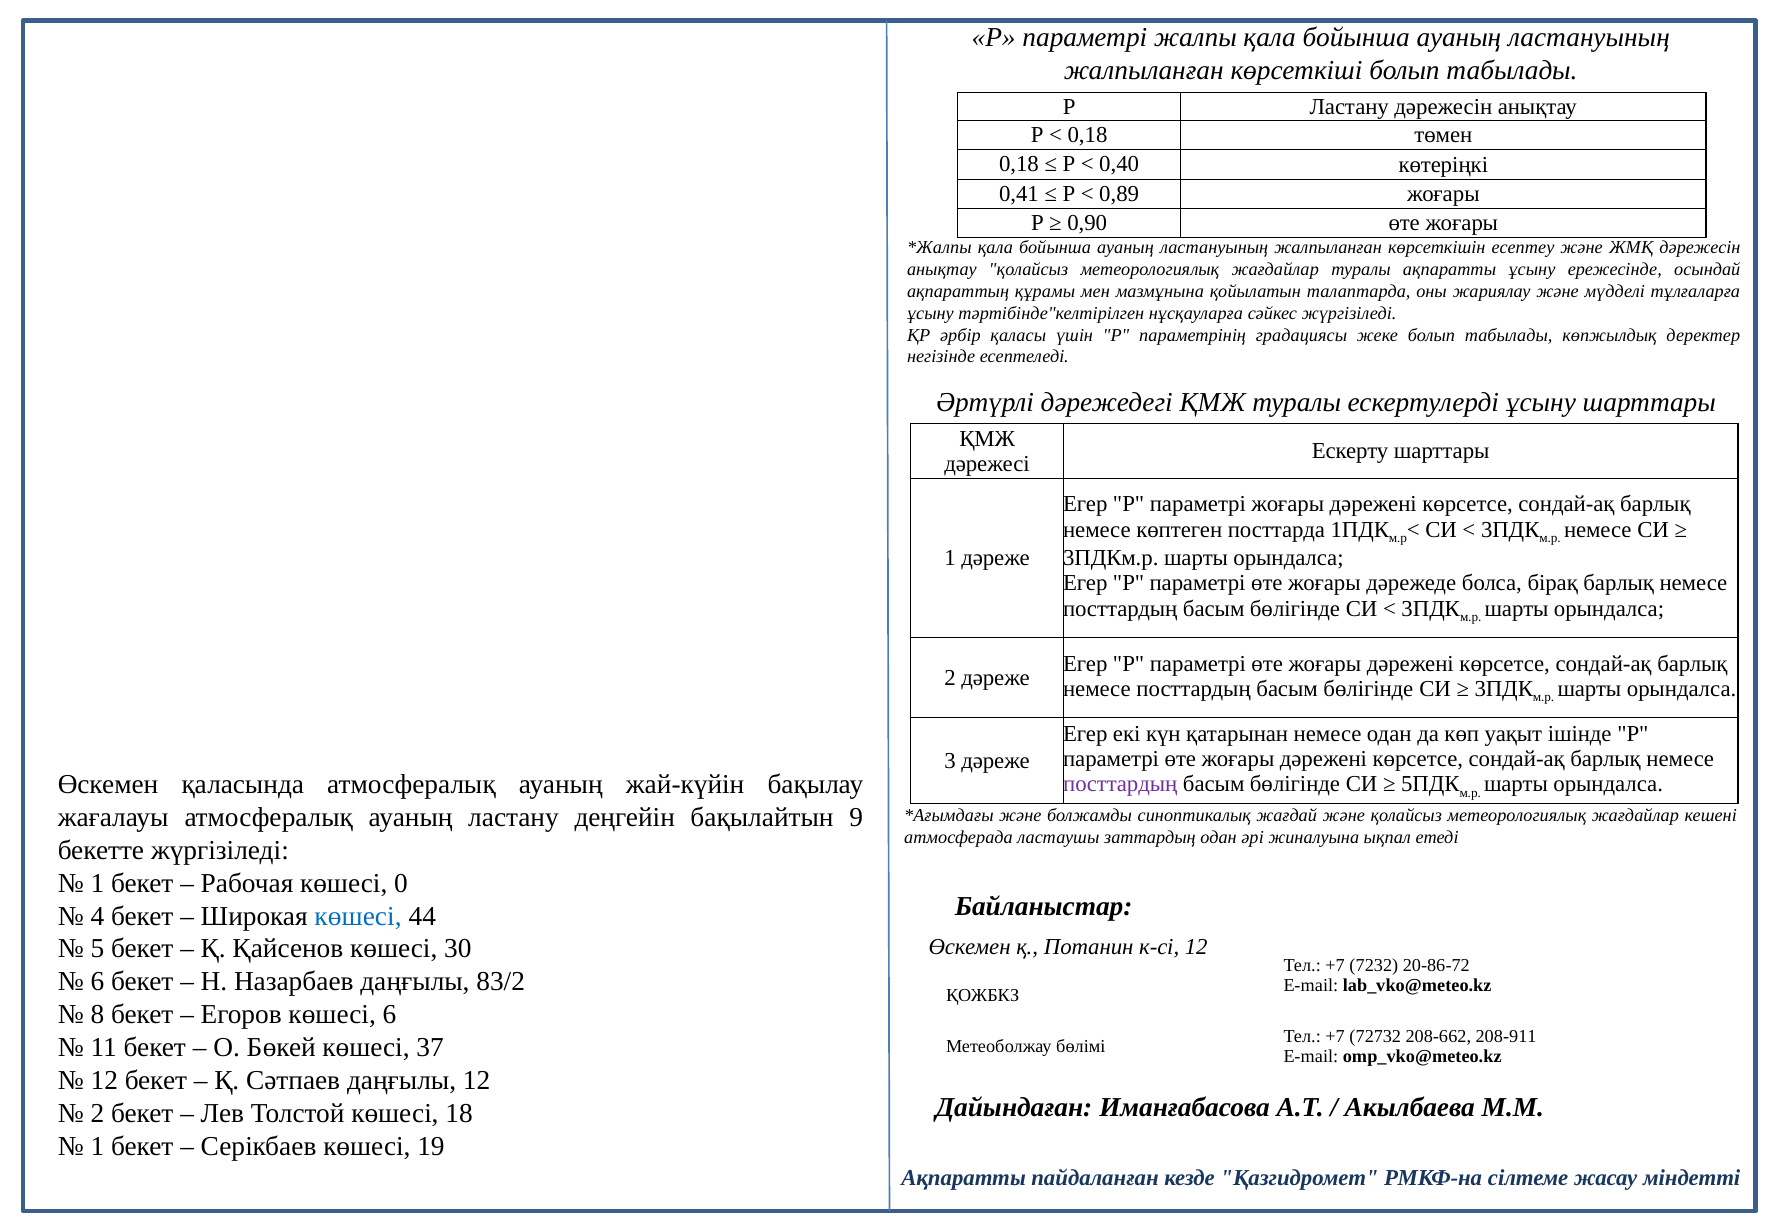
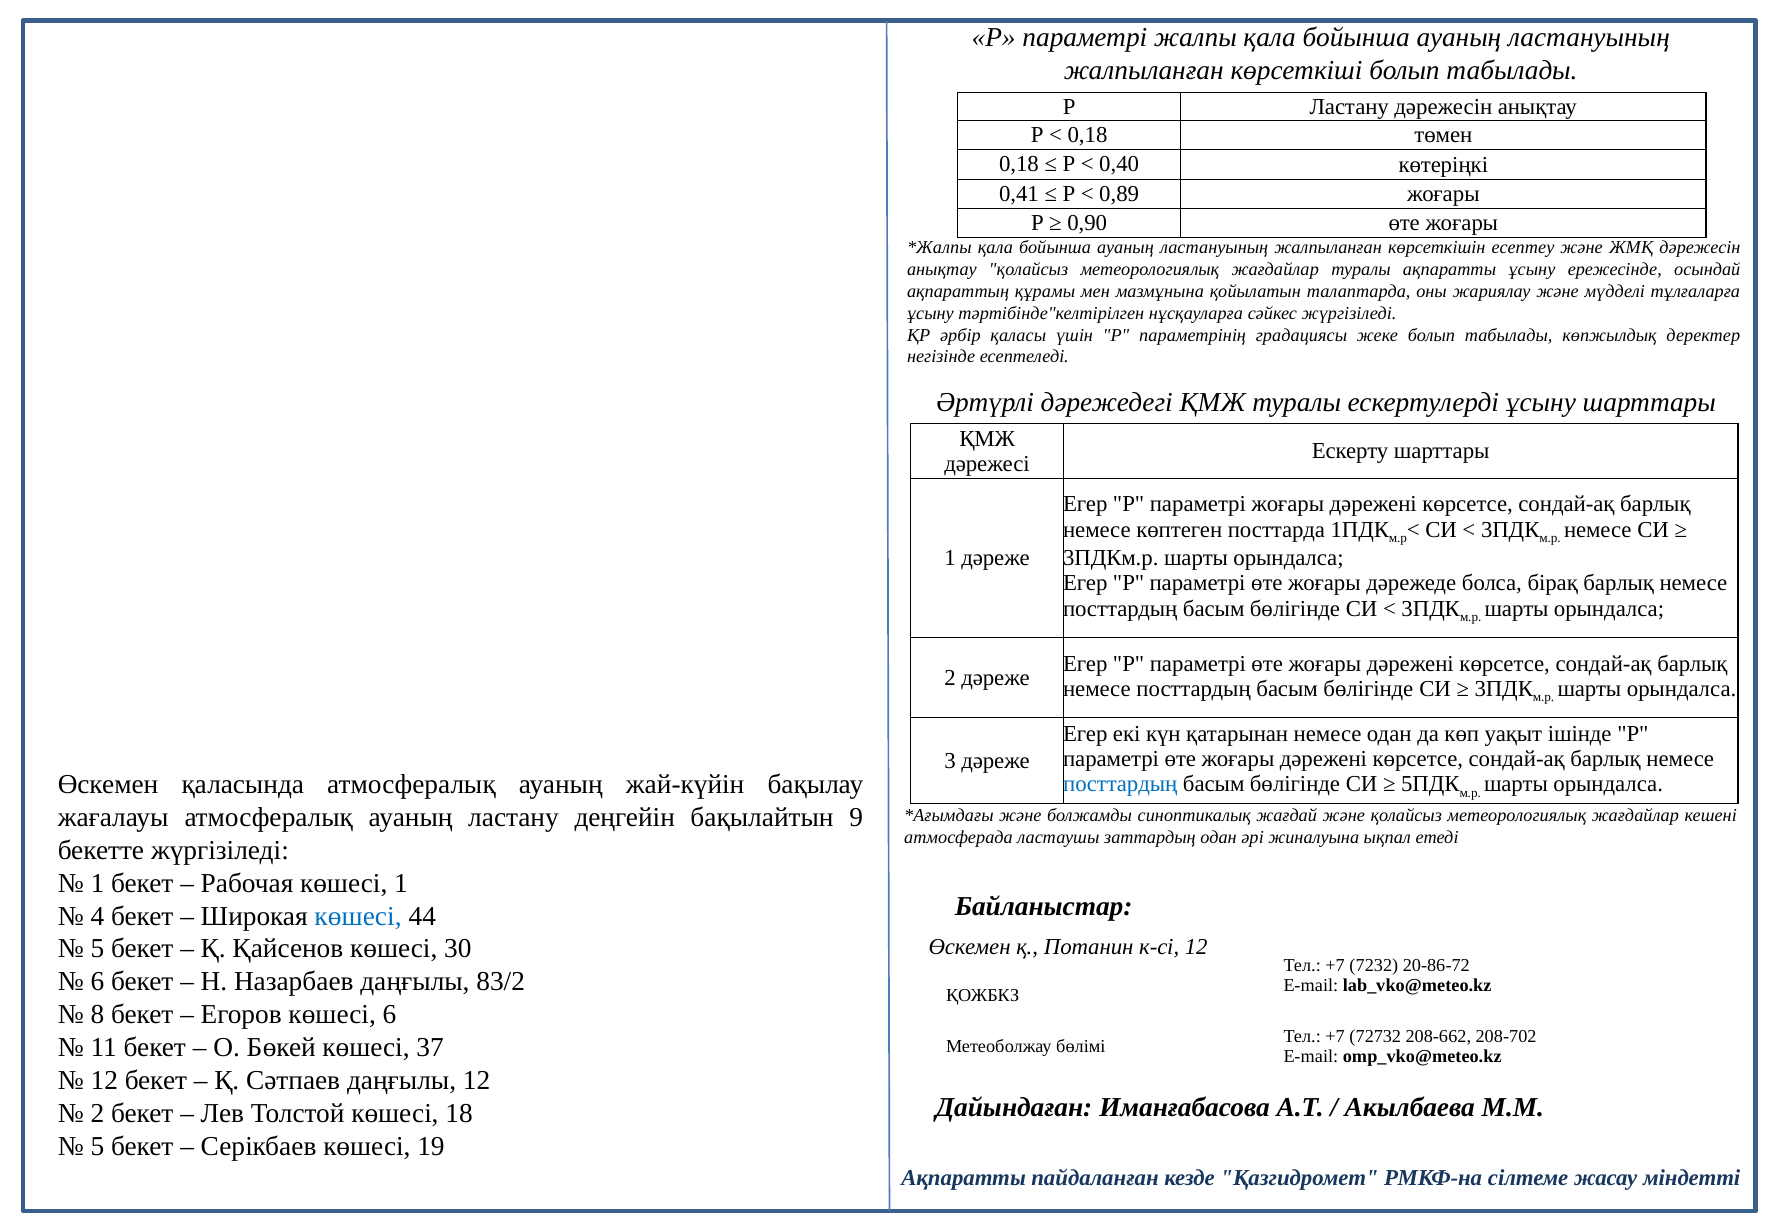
посттардың at (1120, 784) colour: purple -> blue
көшесі 0: 0 -> 1
208-911: 208-911 -> 208-702
1 at (97, 1146): 1 -> 5
